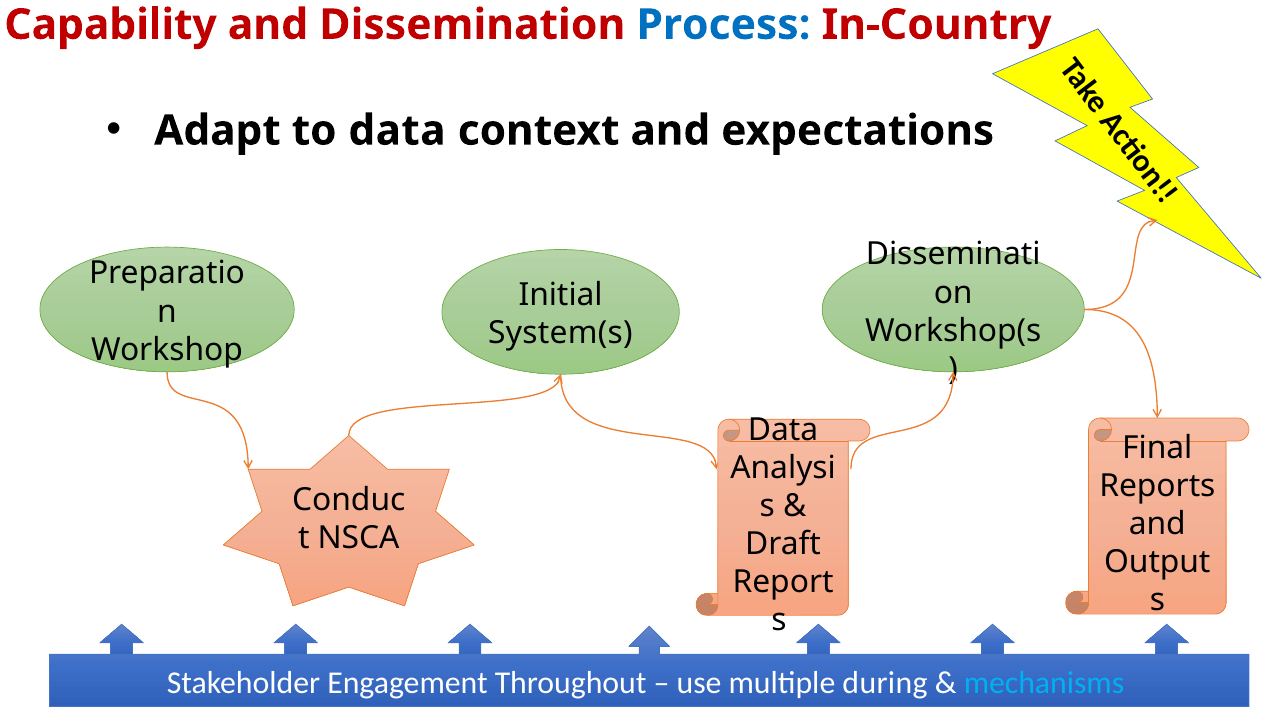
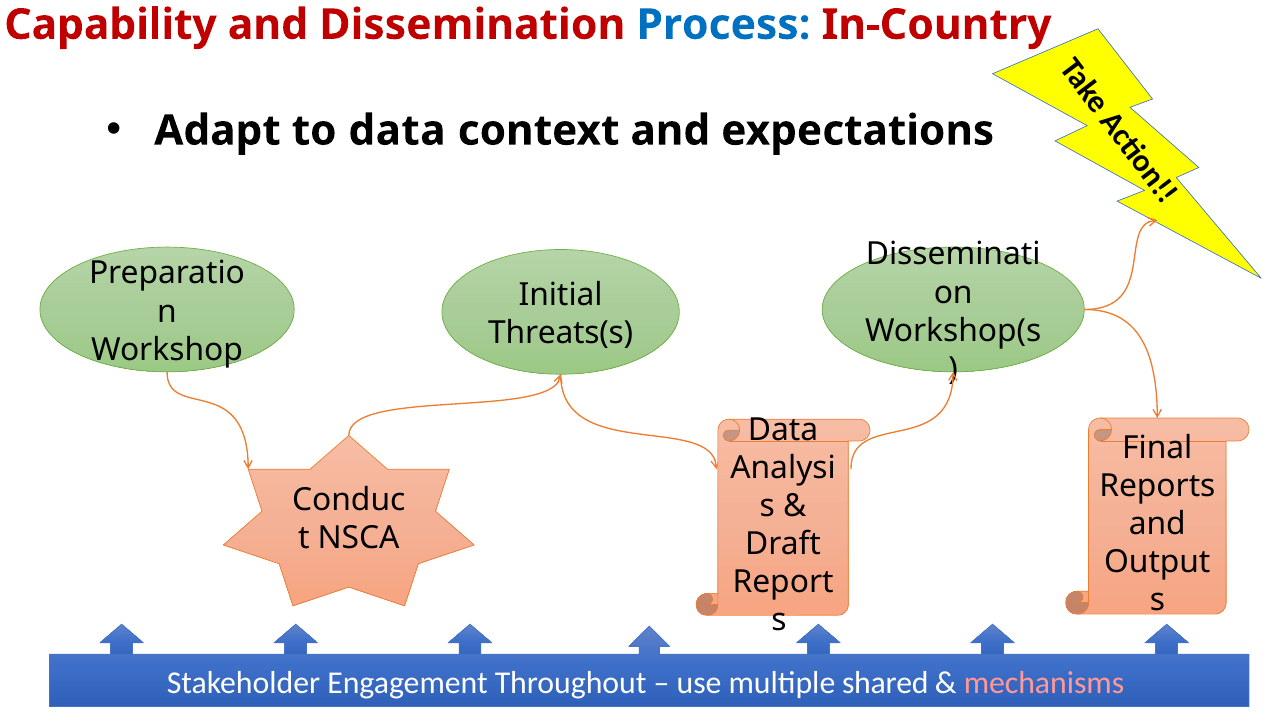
System(s: System(s -> Threats(s
during: during -> shared
mechanisms colour: light blue -> pink
